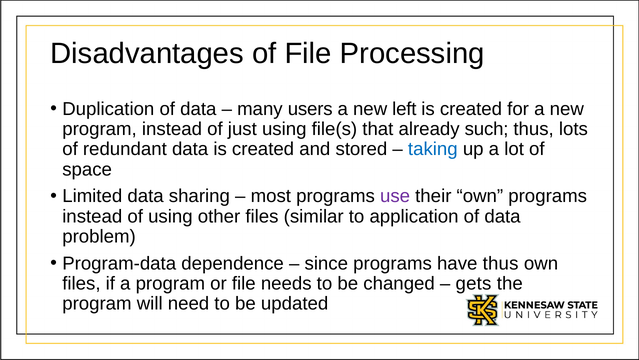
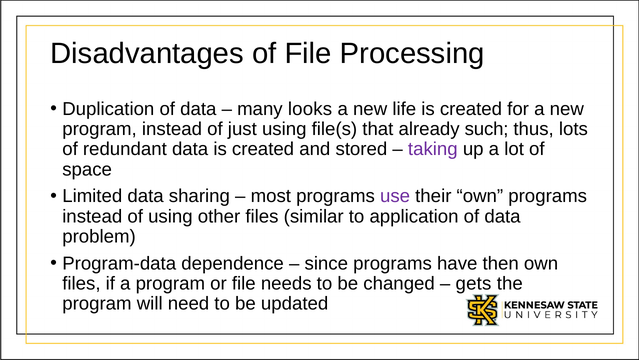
users: users -> looks
left: left -> life
taking colour: blue -> purple
have thus: thus -> then
